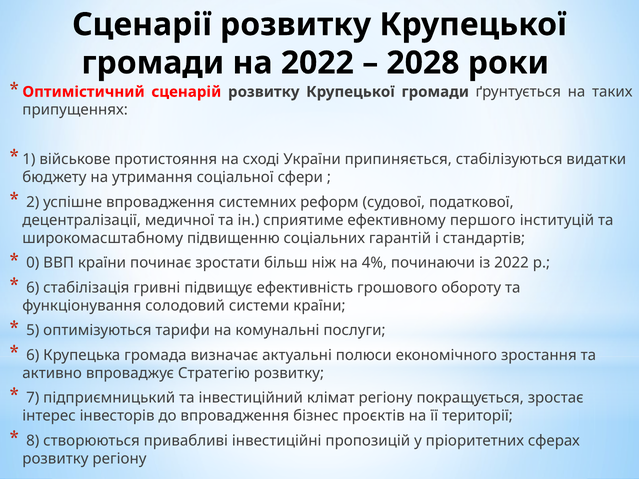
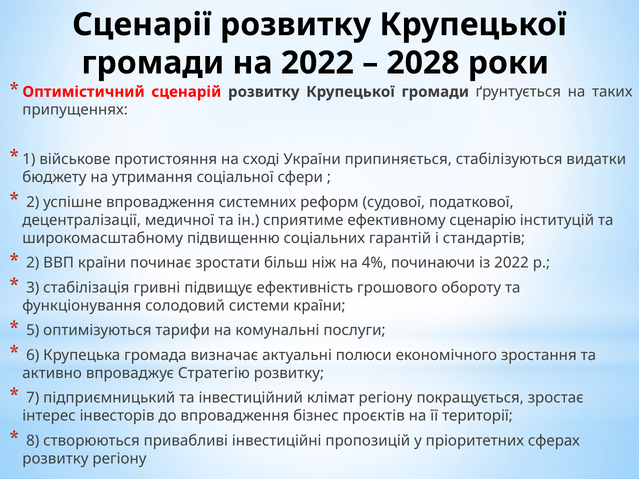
першого: першого -> сценарію
0 at (33, 263): 0 -> 2
6 at (33, 288): 6 -> 3
